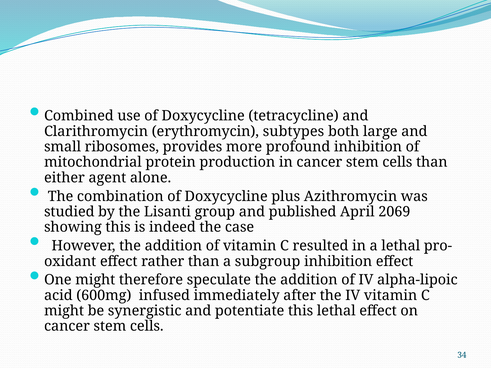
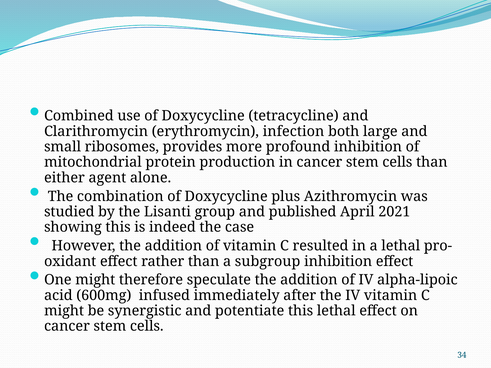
subtypes: subtypes -> infection
2069: 2069 -> 2021
